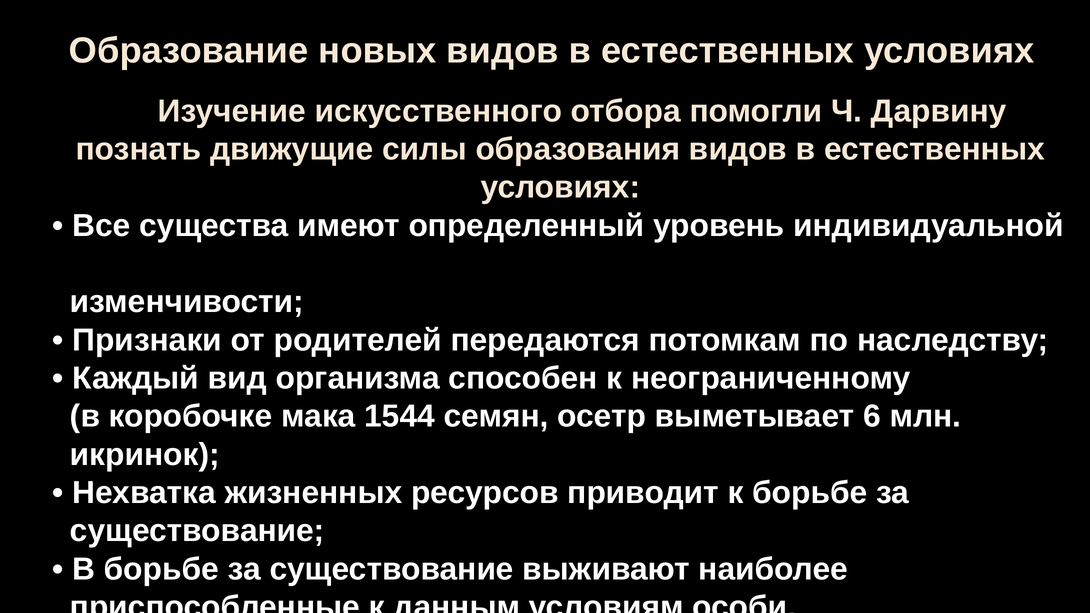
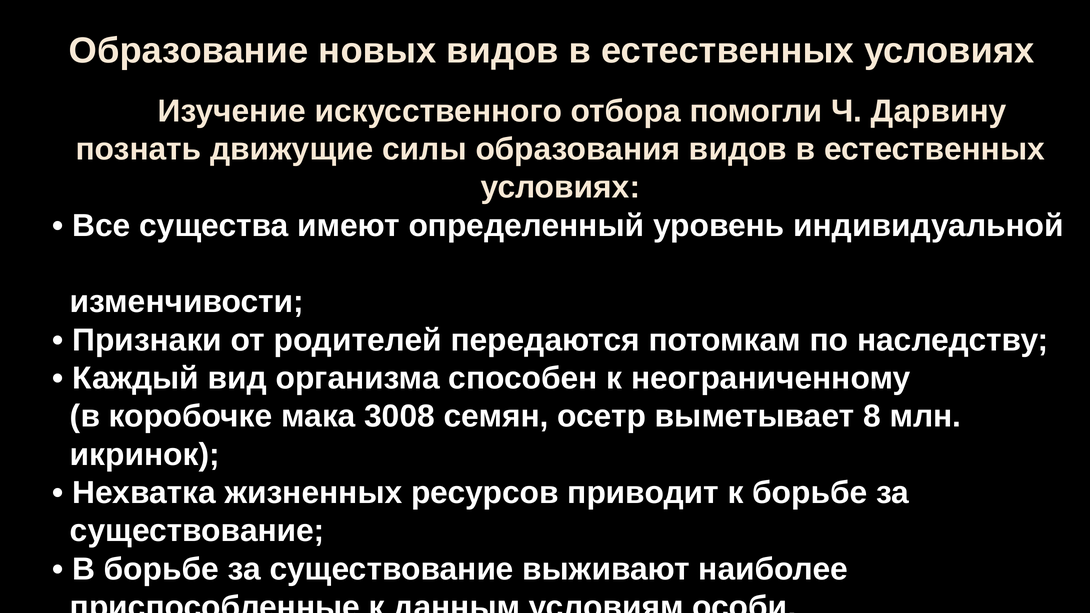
1544: 1544 -> 3008
6: 6 -> 8
